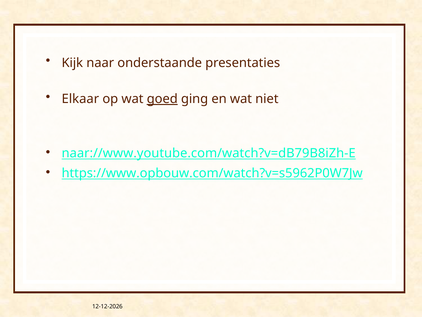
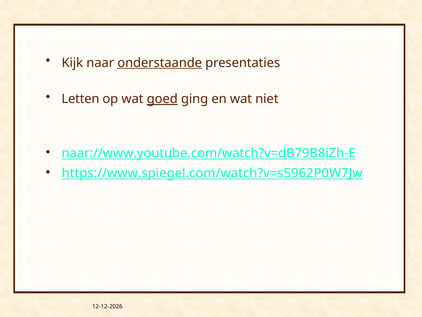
onderstaande underline: none -> present
Elkaar: Elkaar -> Letten
https://www.opbouw.com/watch?v=s5962P0W7Jw: https://www.opbouw.com/watch?v=s5962P0W7Jw -> https://www.spiegel.com/watch?v=s5962P0W7Jw
